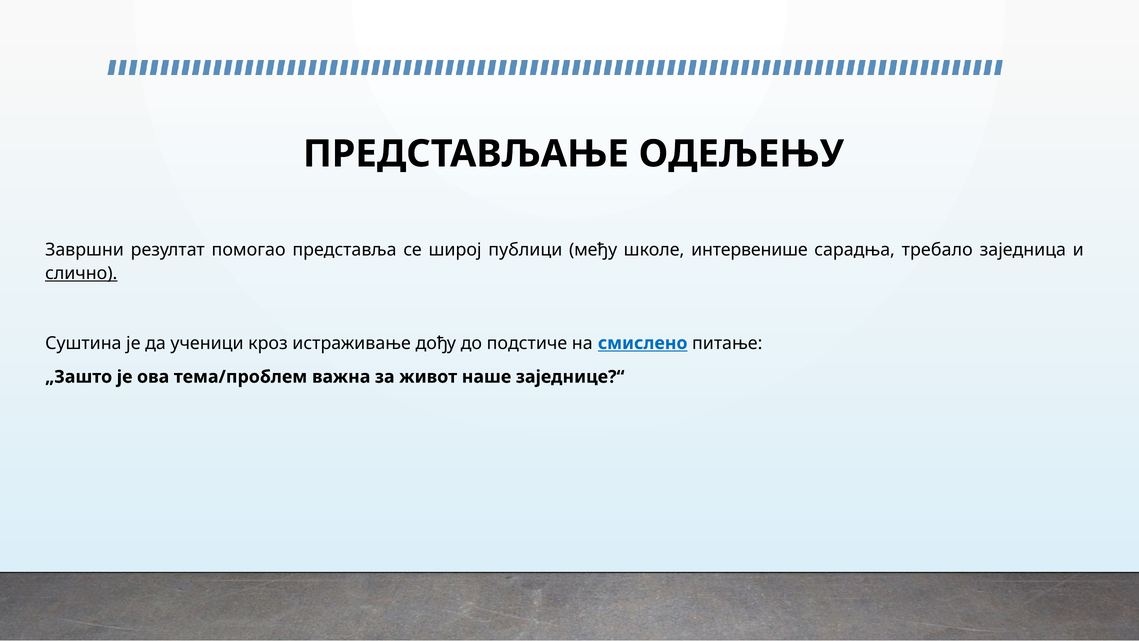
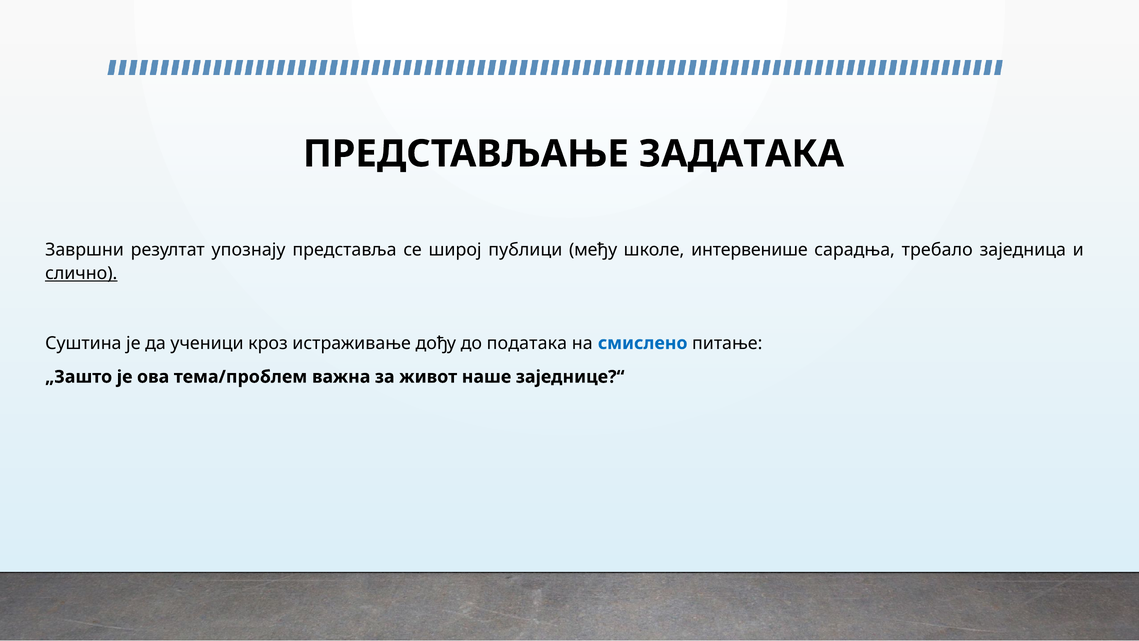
ОДЕЉЕЊУ: ОДЕЉЕЊУ -> ЗАДАТАКА
помогао: помогао -> упознају
подстиче: подстиче -> података
смислено underline: present -> none
